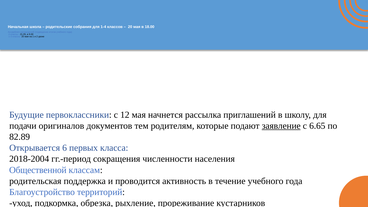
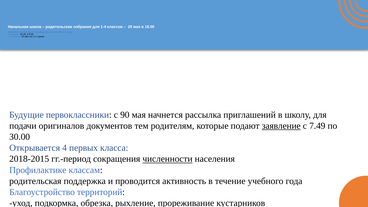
12: 12 -> 90
6.65: 6.65 -> 7.49
82.89: 82.89 -> 30.00
Открывается 6: 6 -> 4
2018-2004: 2018-2004 -> 2018-2015
численности underline: none -> present
Общественной: Общественной -> Профилактике
